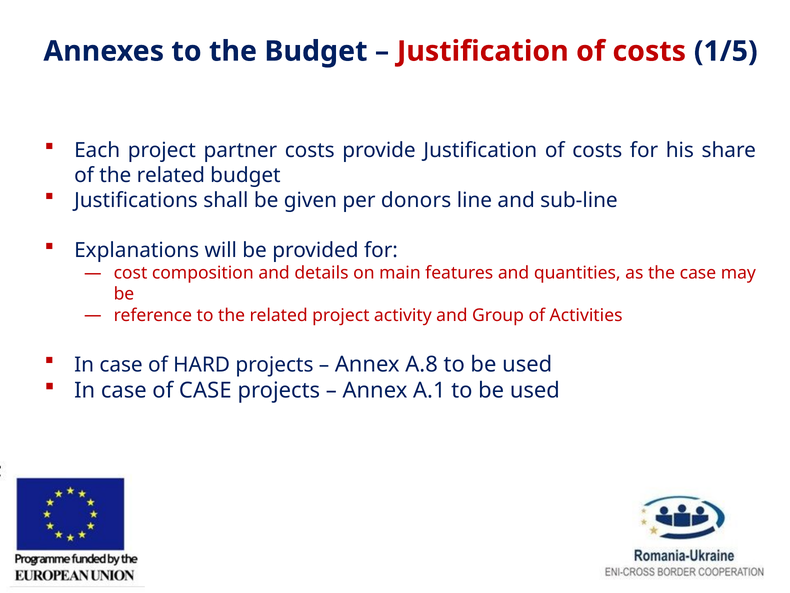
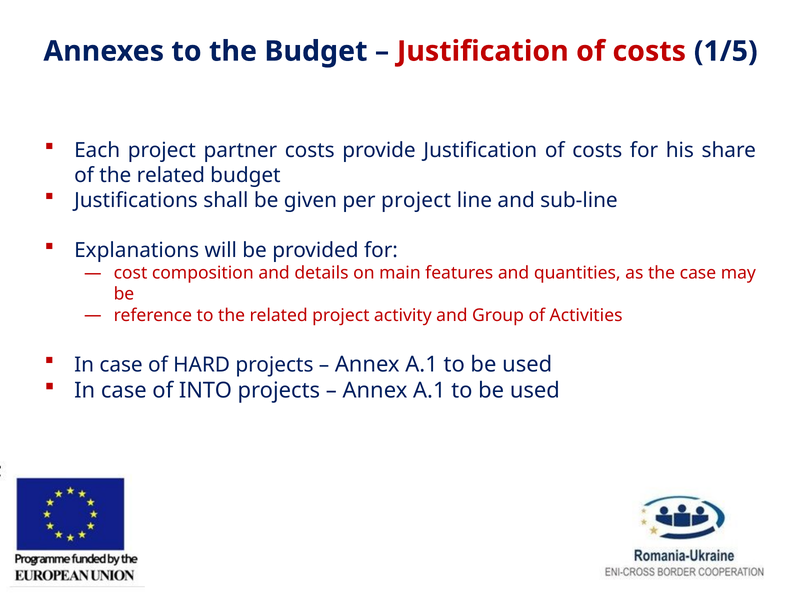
per donors: donors -> project
A.8 at (422, 364): A.8 -> A.1
of CASE: CASE -> INTO
